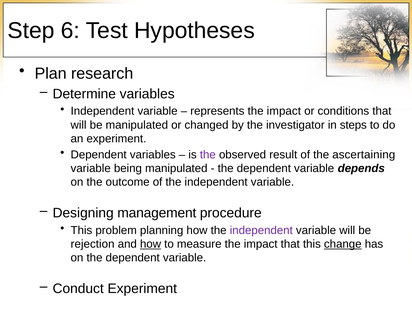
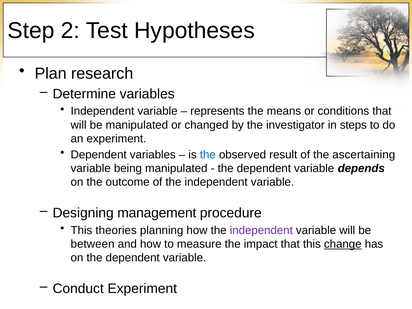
6: 6 -> 2
represents the impact: impact -> means
the at (208, 155) colour: purple -> blue
problem: problem -> theories
rejection: rejection -> between
how at (151, 244) underline: present -> none
